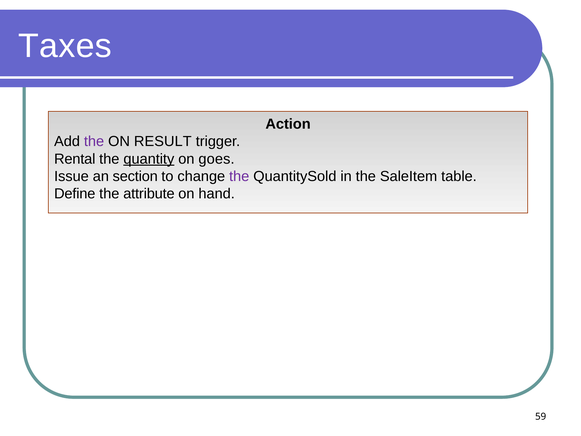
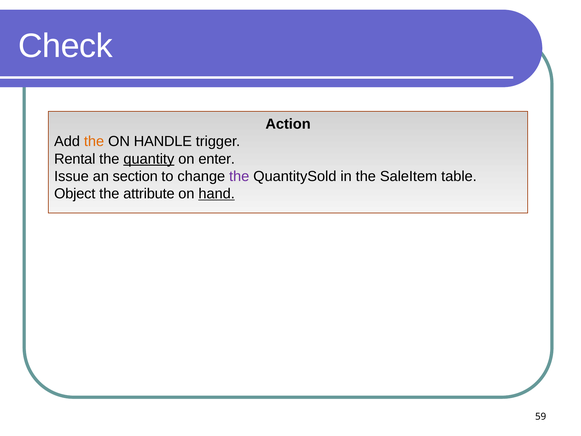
Taxes: Taxes -> Check
the at (94, 141) colour: purple -> orange
RESULT: RESULT -> HANDLE
goes: goes -> enter
Define: Define -> Object
hand underline: none -> present
